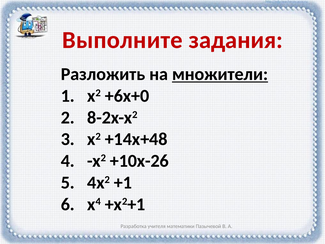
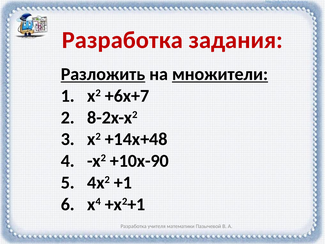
Выполните at (122, 40): Выполните -> Разработка
Разложить underline: none -> present
+6x+0: +6x+0 -> +6x+7
+10x-26: +10x-26 -> +10x-90
